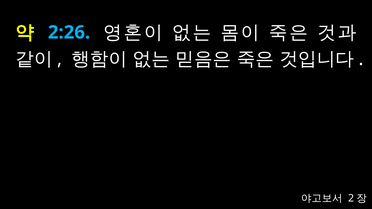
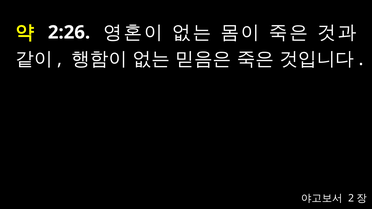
2:26 colour: light blue -> white
